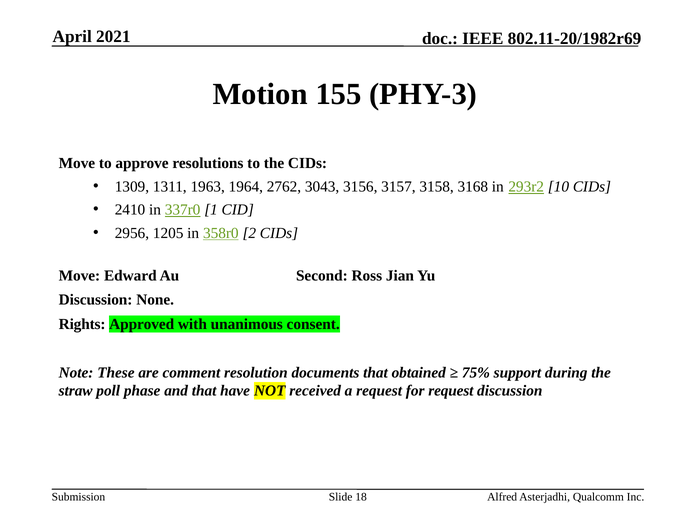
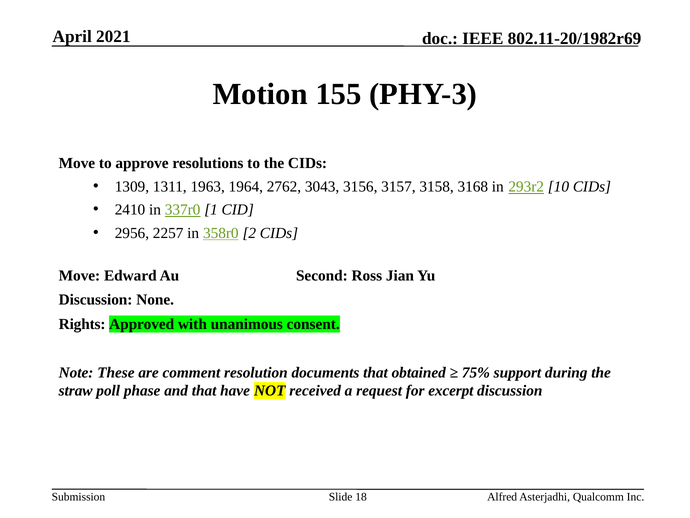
1205: 1205 -> 2257
for request: request -> excerpt
